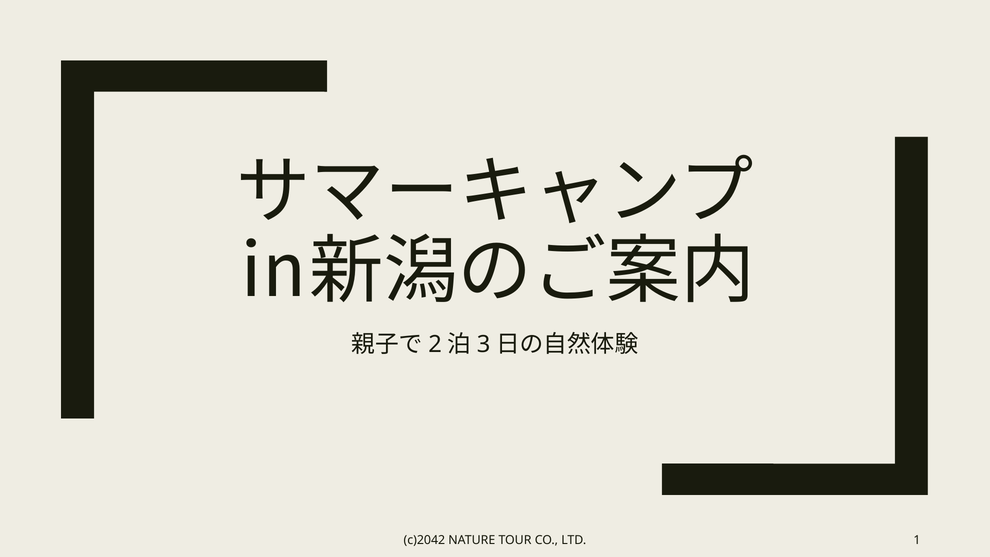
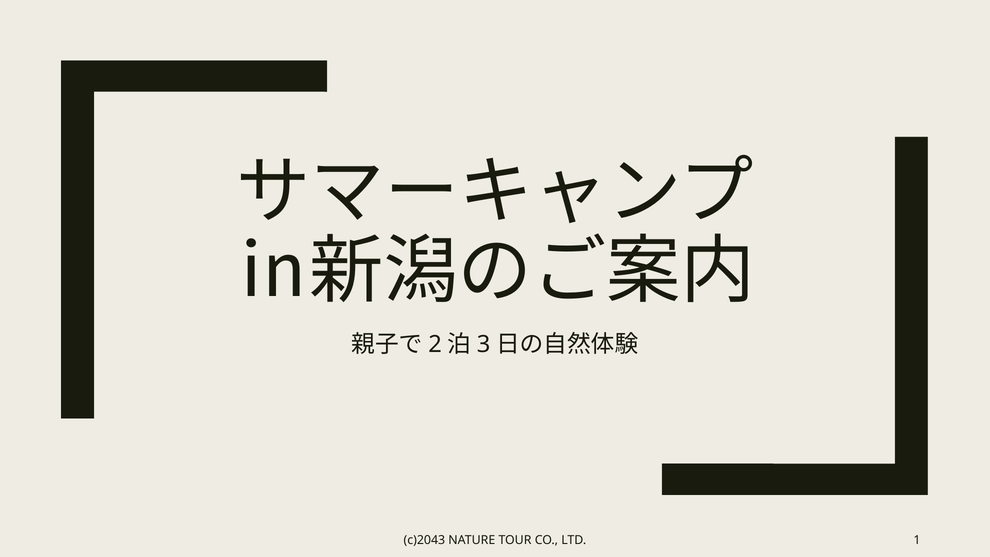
c)2042: c)2042 -> c)2043
